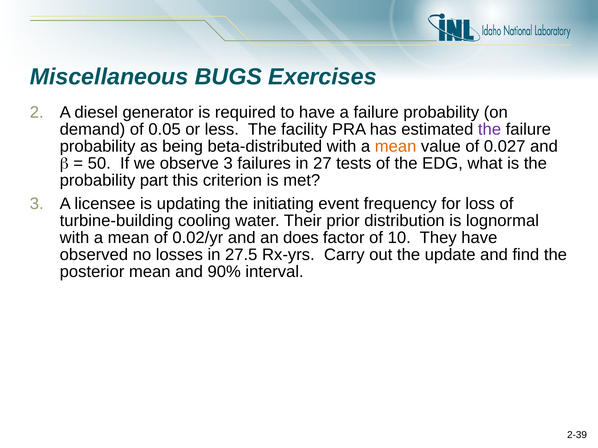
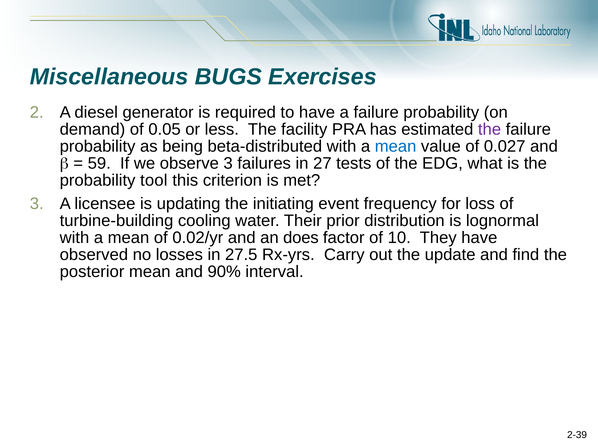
mean at (396, 147) colour: orange -> blue
50: 50 -> 59
part: part -> tool
